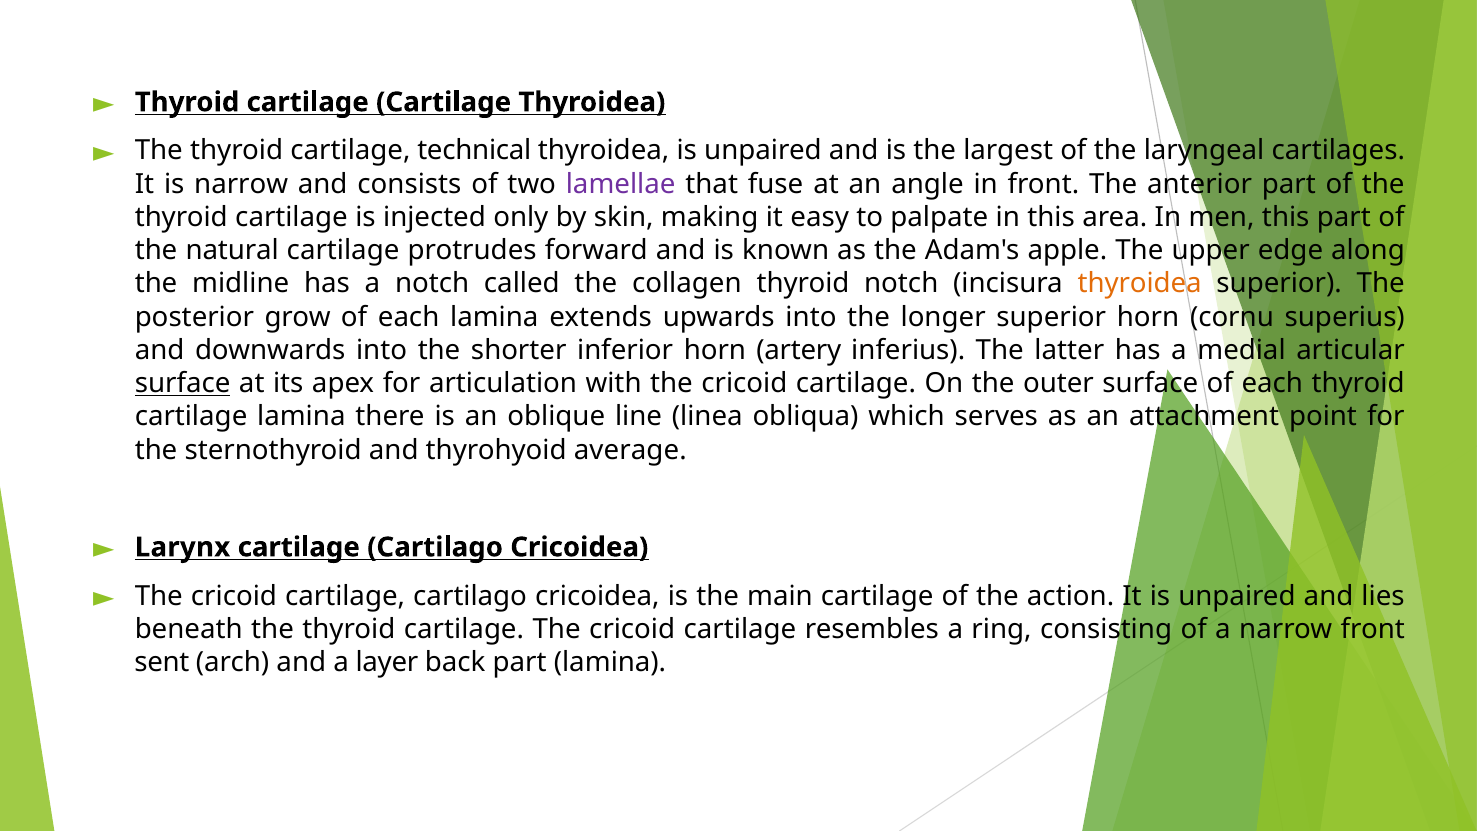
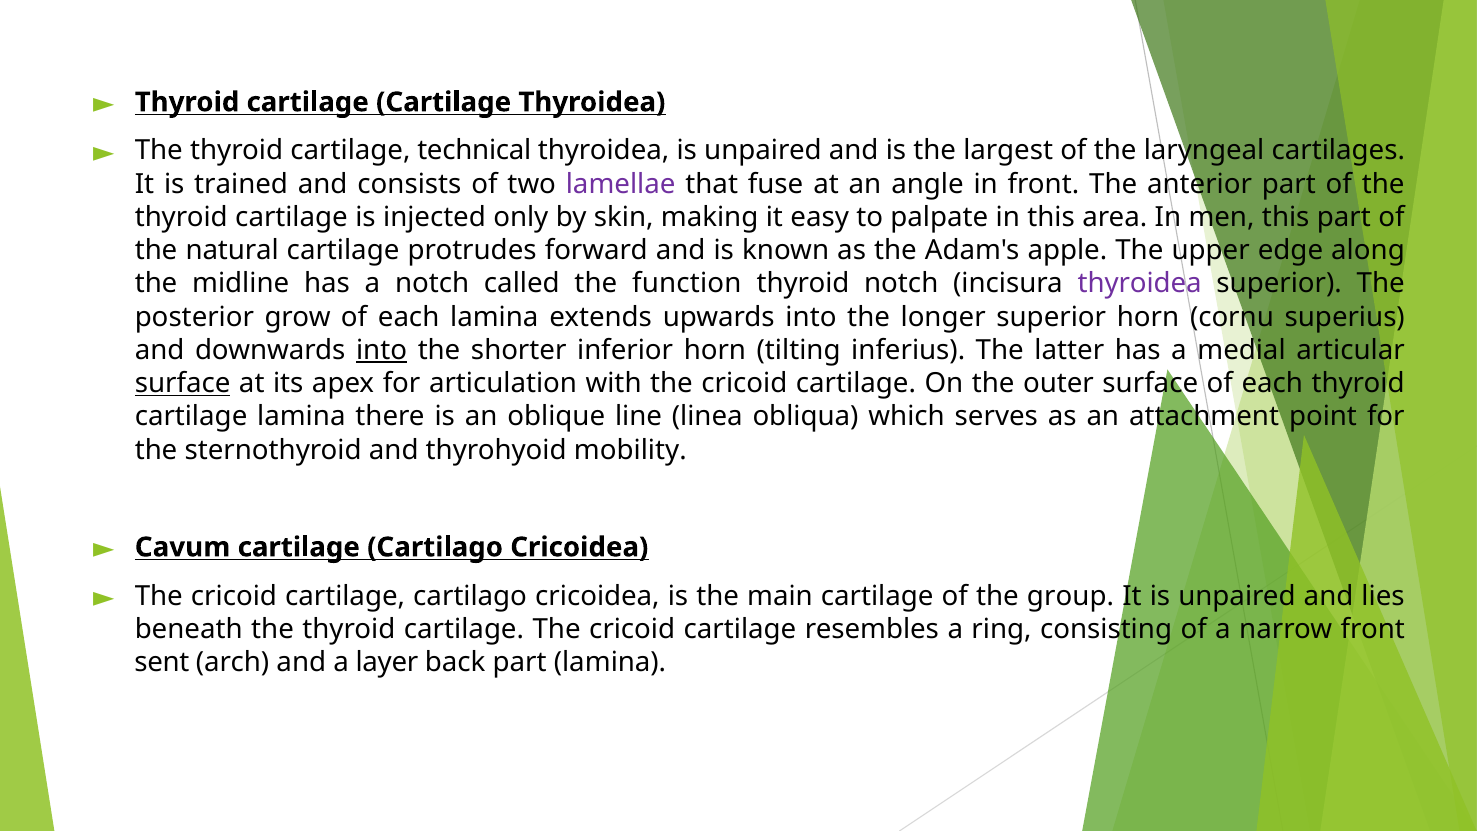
is narrow: narrow -> trained
collagen: collagen -> function
thyroidea at (1140, 284) colour: orange -> purple
into at (382, 350) underline: none -> present
artery: artery -> tilting
average: average -> mobility
Larynx: Larynx -> Cavum
action: action -> group
